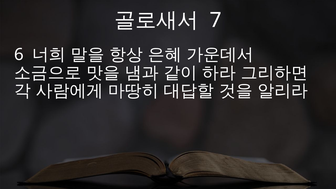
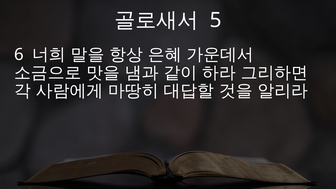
7: 7 -> 5
